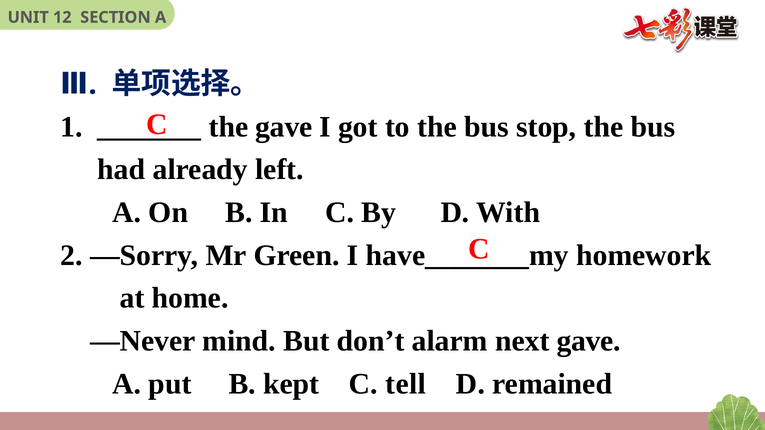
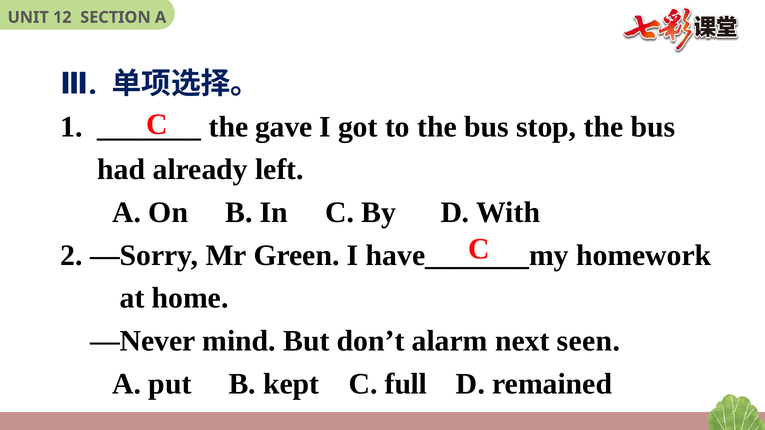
next gave: gave -> seen
tell: tell -> full
